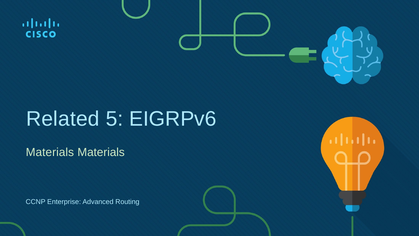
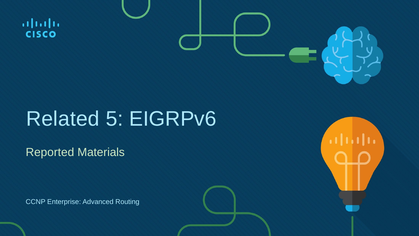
Materials at (50, 152): Materials -> Reported
